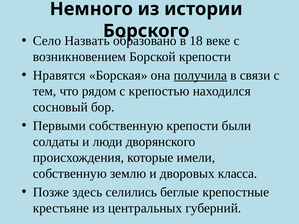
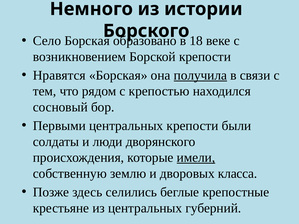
Село Назвать: Назвать -> Борская
Первыми собственную: собственную -> центральных
имели underline: none -> present
